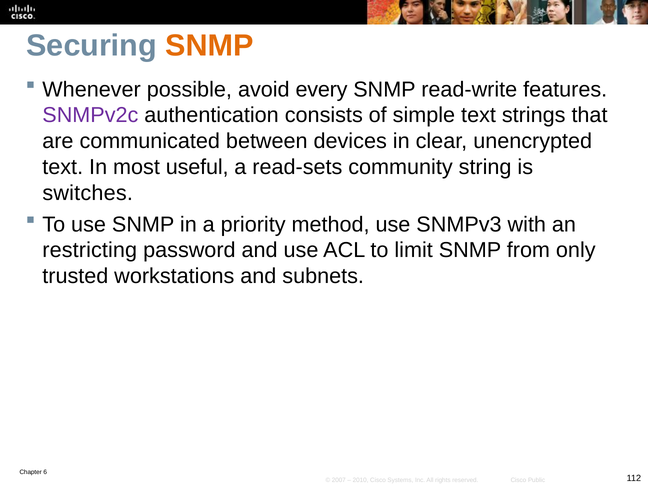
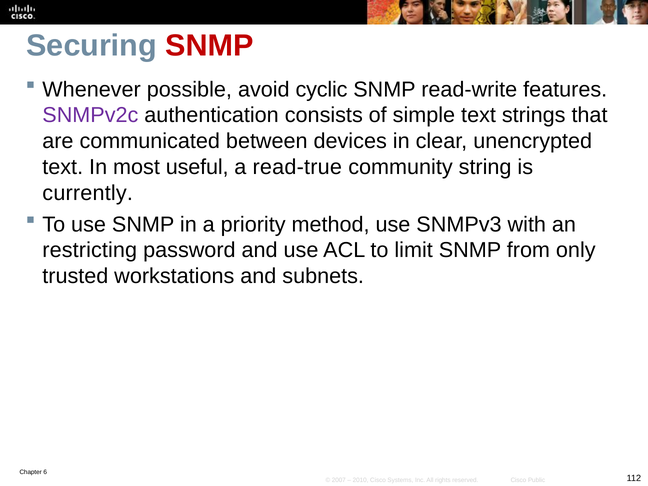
SNMP at (209, 45) colour: orange -> red
every: every -> cyclic
read-sets: read-sets -> read-true
switches: switches -> currently
